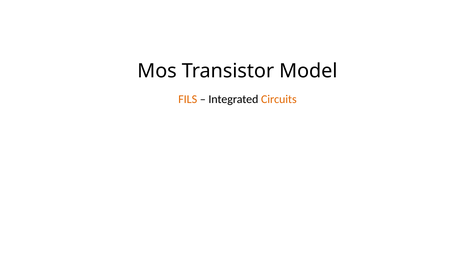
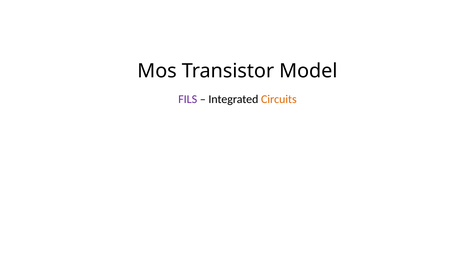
FILS colour: orange -> purple
